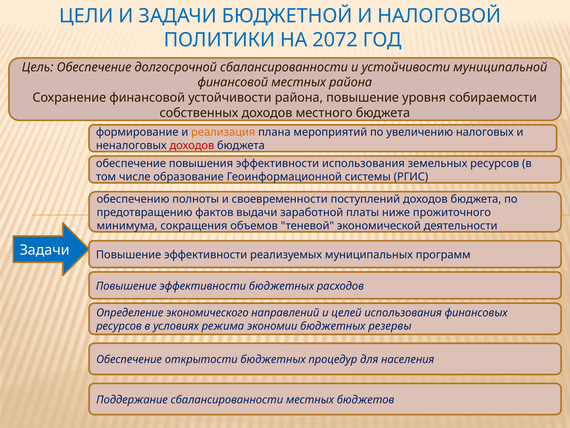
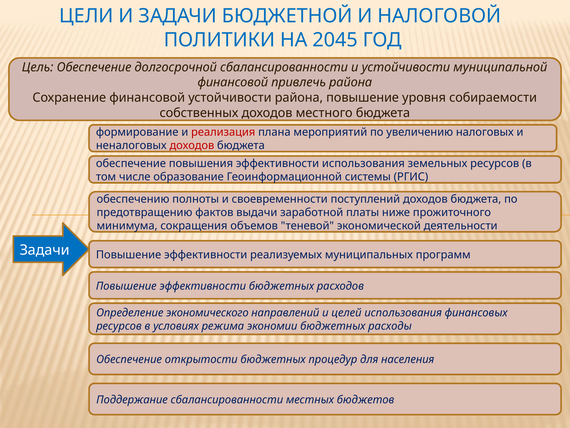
2072: 2072 -> 2045
финансовой местных: местных -> привлечь
реализация colour: orange -> red
резервы: резервы -> расходы
